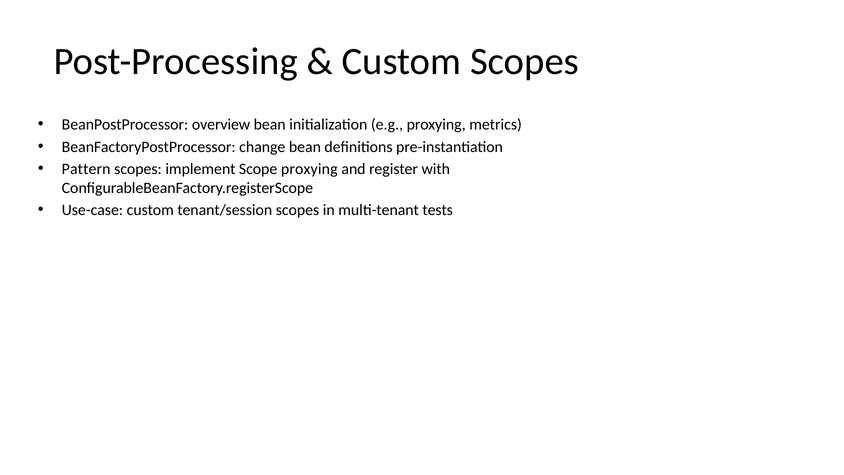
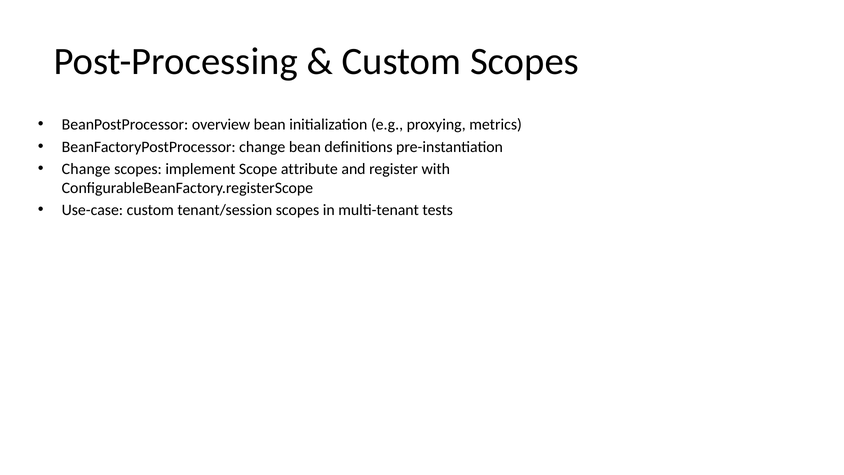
Pattern at (86, 169): Pattern -> Change
Scope proxying: proxying -> attribute
